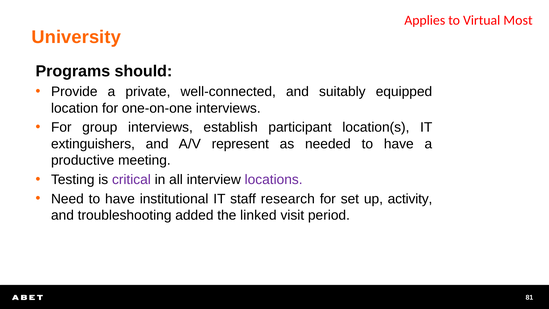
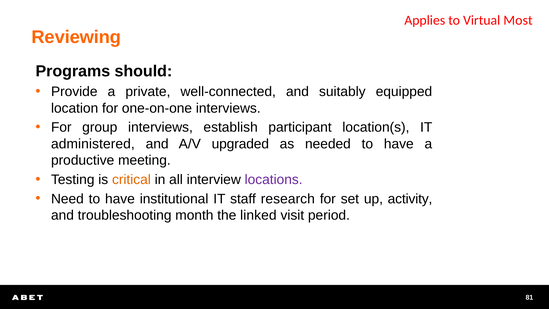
University: University -> Reviewing
extinguishers: extinguishers -> administered
represent: represent -> upgraded
critical colour: purple -> orange
added: added -> month
